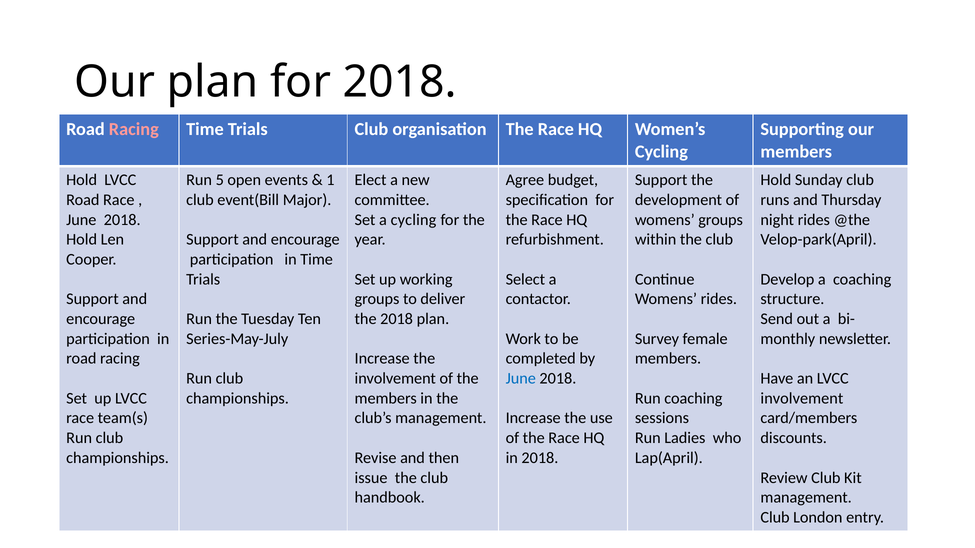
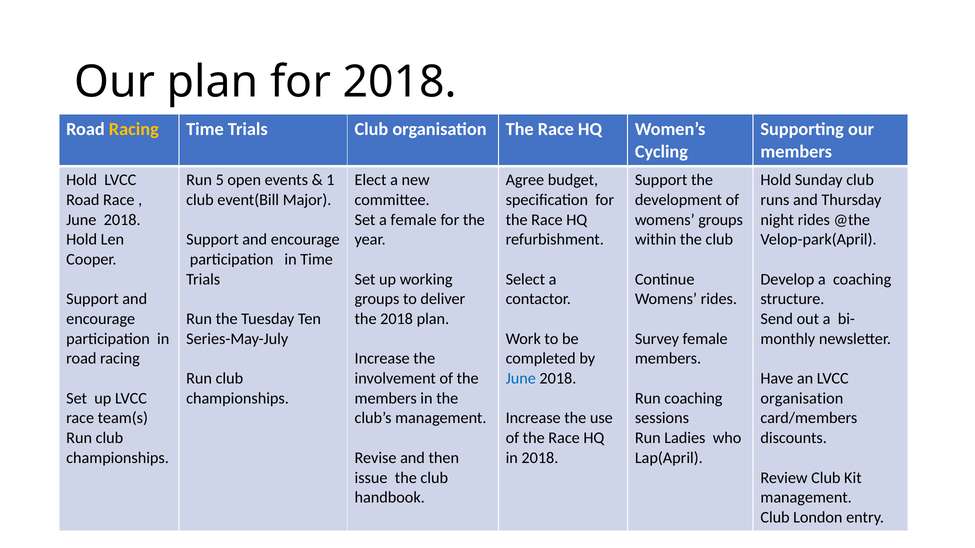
Racing at (134, 129) colour: pink -> yellow
a cycling: cycling -> female
involvement at (802, 399): involvement -> organisation
